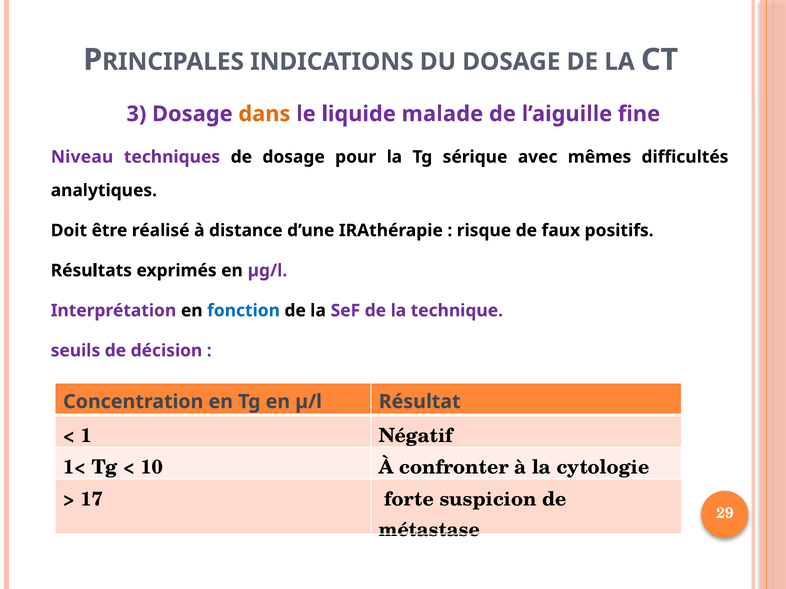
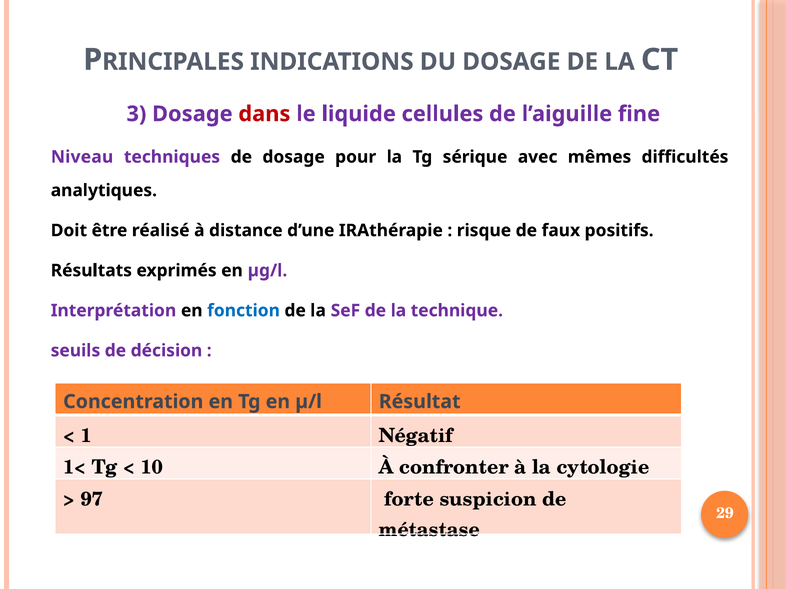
dans colour: orange -> red
malade: malade -> cellules
17: 17 -> 97
